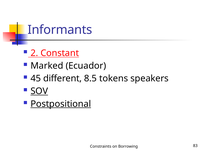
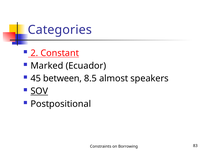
Informants: Informants -> Categories
different: different -> between
tokens: tokens -> almost
Postpositional underline: present -> none
